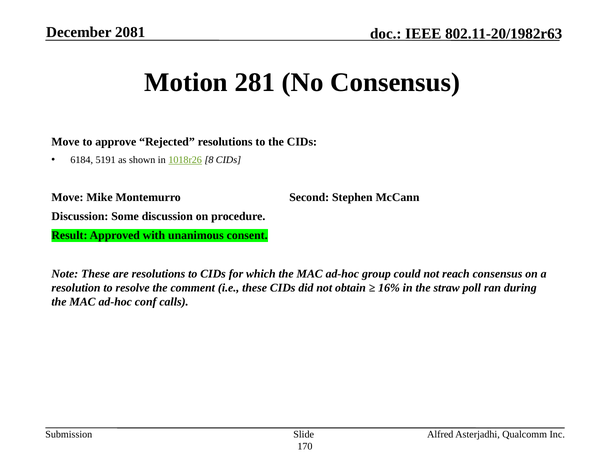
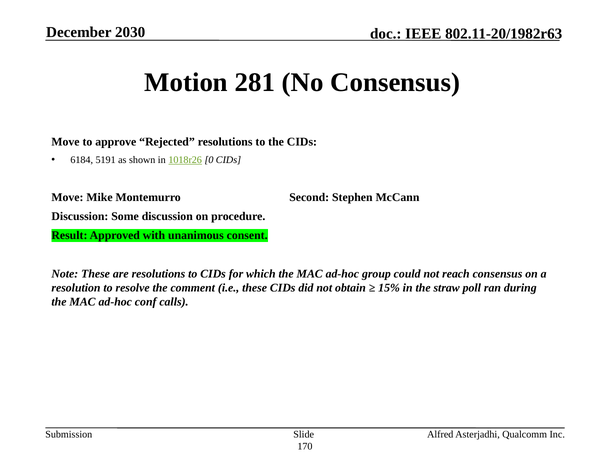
2081: 2081 -> 2030
8: 8 -> 0
16%: 16% -> 15%
